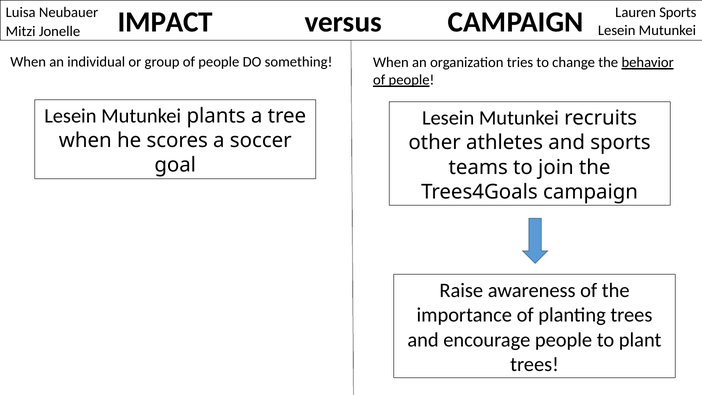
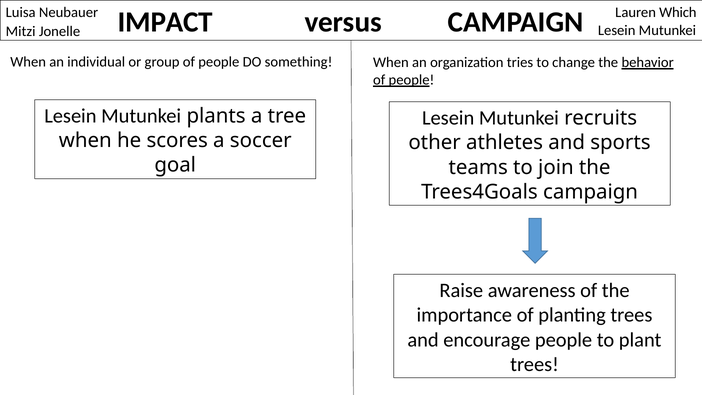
Lauren Sports: Sports -> Which
